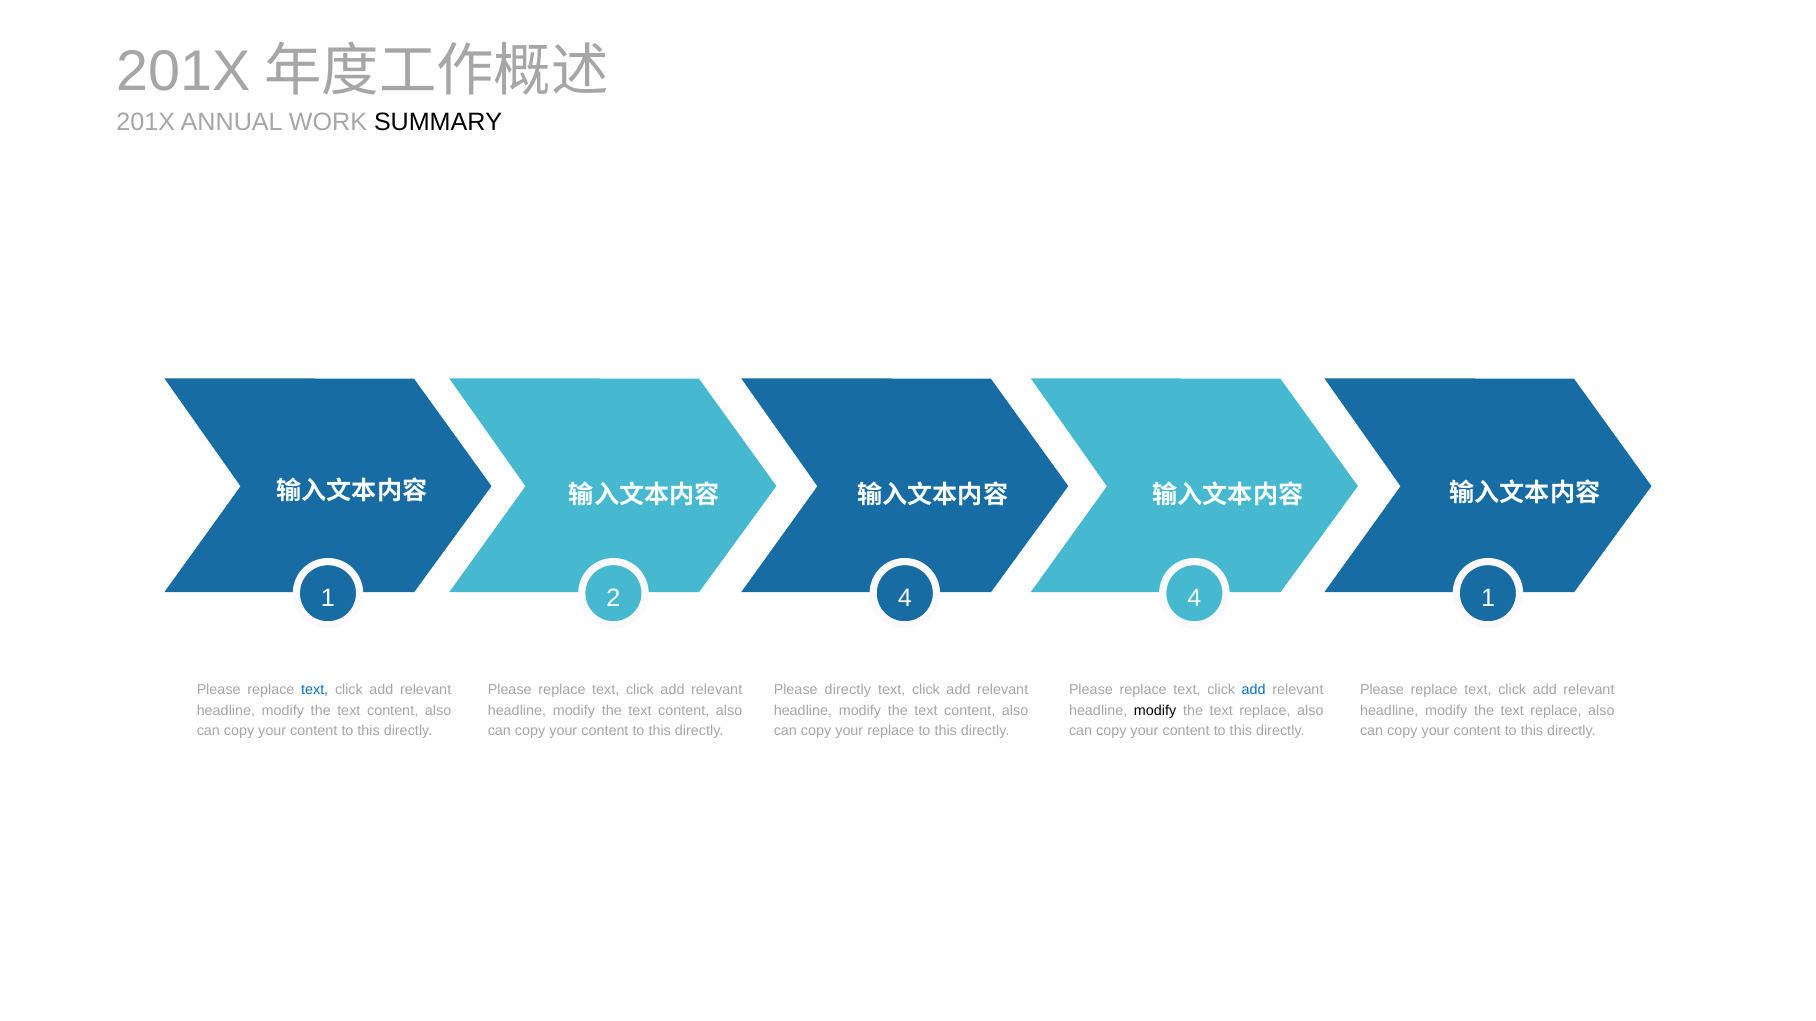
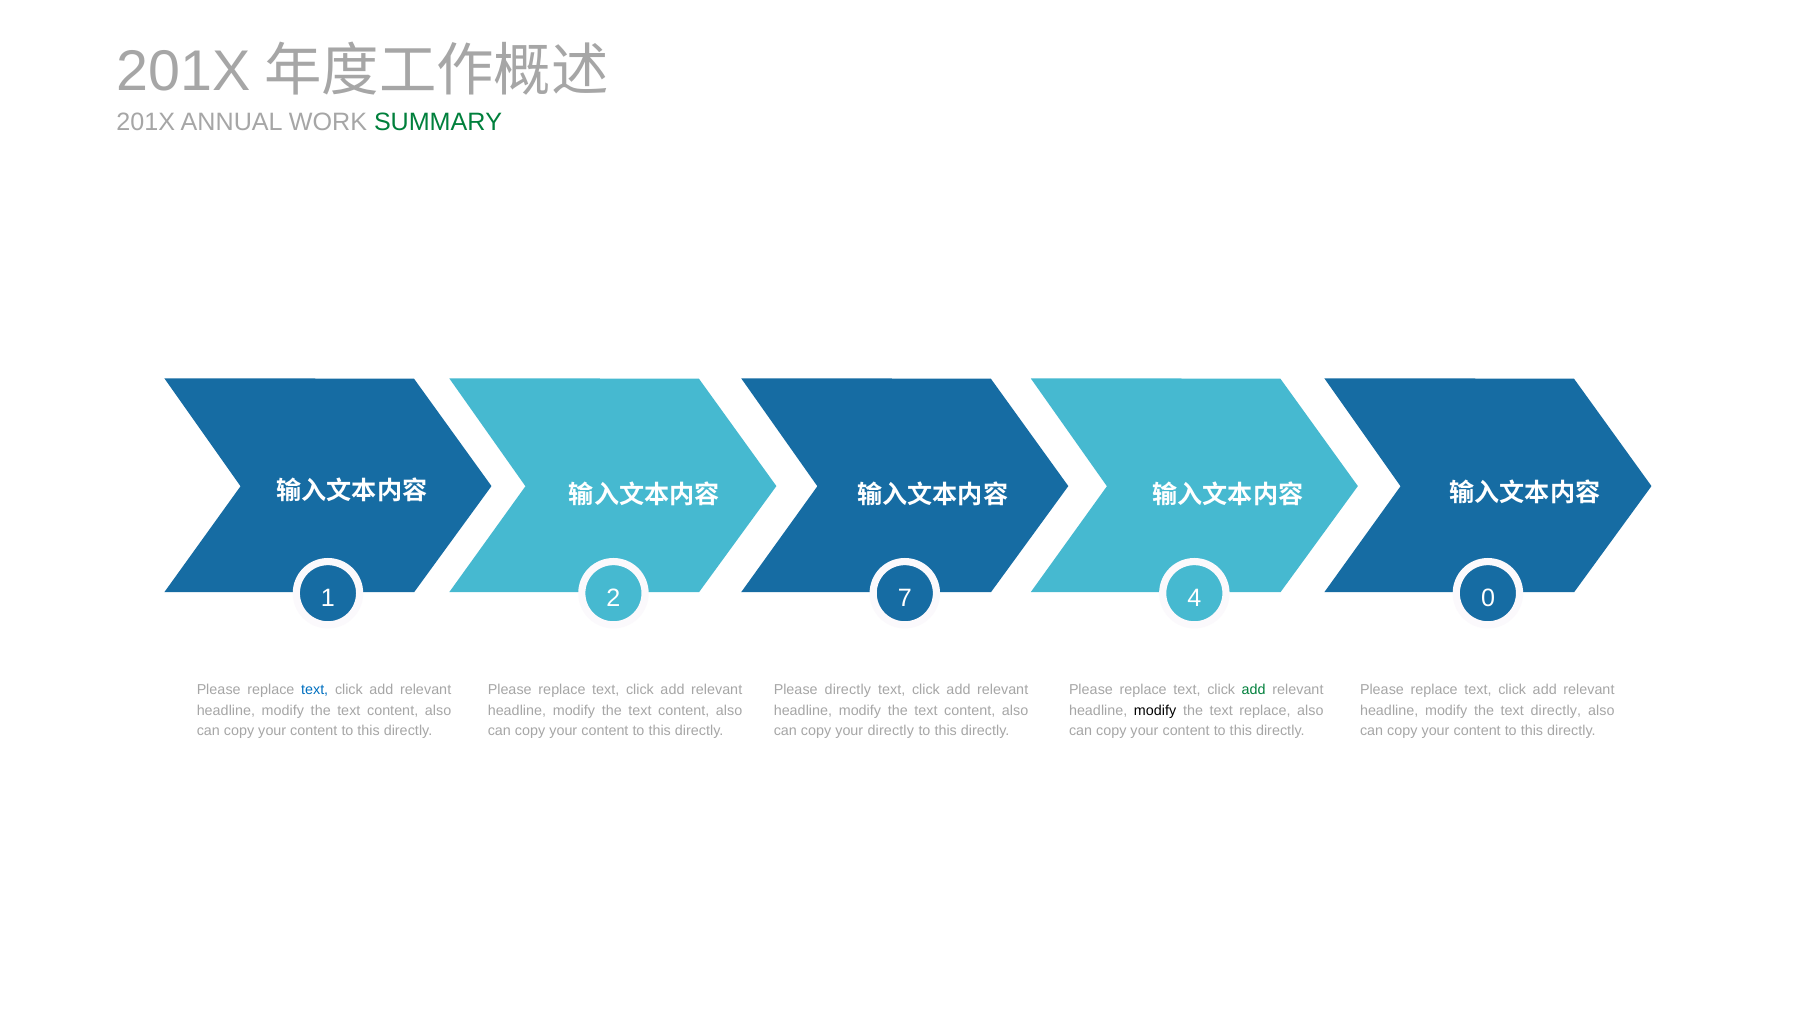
SUMMARY colour: black -> green
2 4: 4 -> 7
4 1: 1 -> 0
add at (1254, 690) colour: blue -> green
replace at (1556, 711): replace -> directly
your replace: replace -> directly
